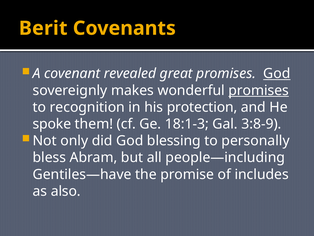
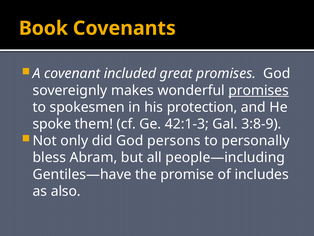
Berit: Berit -> Book
revealed: revealed -> included
God at (277, 73) underline: present -> none
recognition: recognition -> spokesmen
18:1-3: 18:1-3 -> 42:1-3
blessing: blessing -> persons
